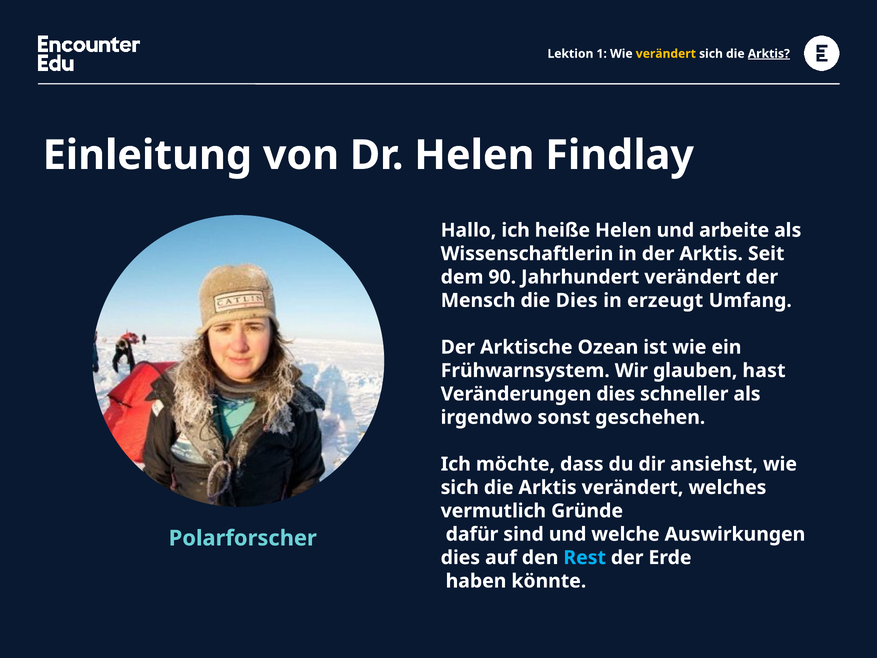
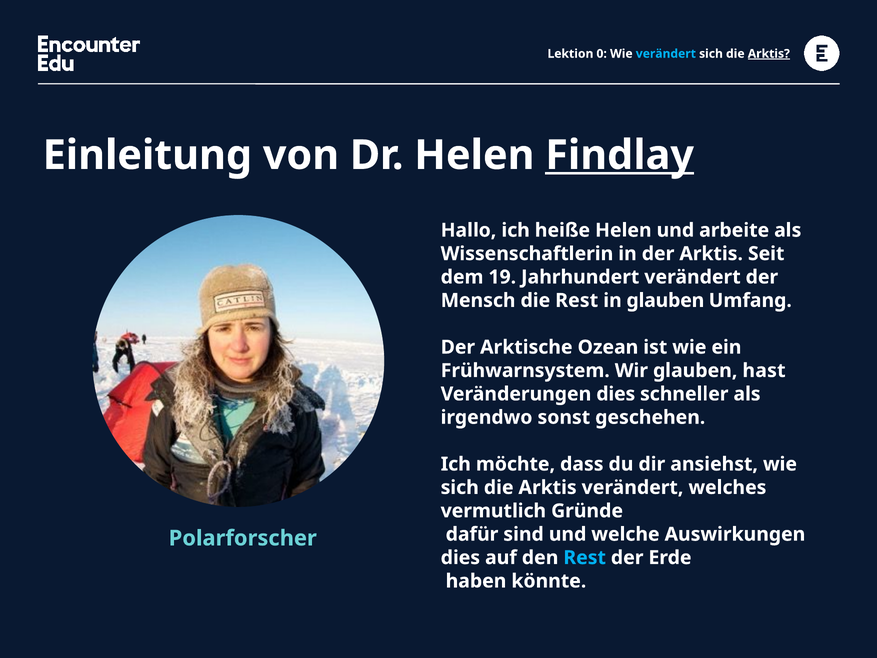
1: 1 -> 0
verändert at (666, 54) colour: yellow -> light blue
Findlay underline: none -> present
90: 90 -> 19
die Dies: Dies -> Rest
in erzeugt: erzeugt -> glauben
